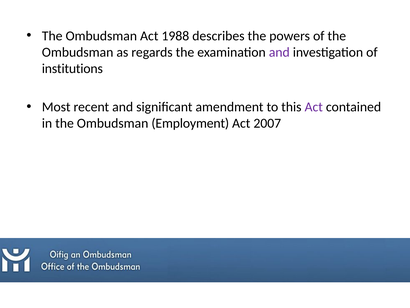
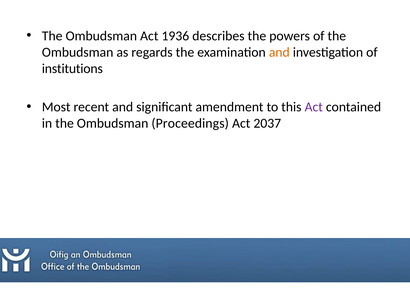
1988: 1988 -> 1936
and at (279, 52) colour: purple -> orange
Employment: Employment -> Proceedings
2007: 2007 -> 2037
